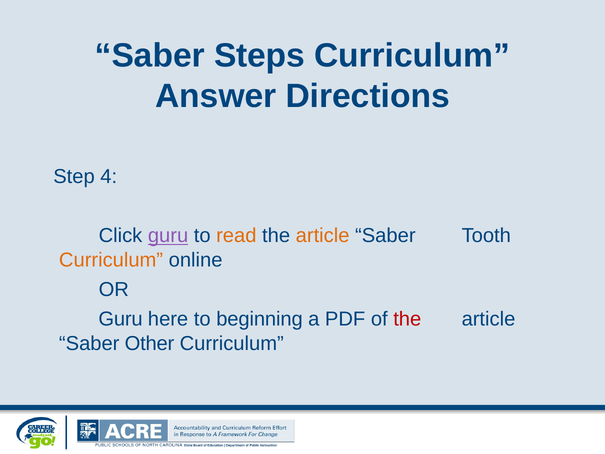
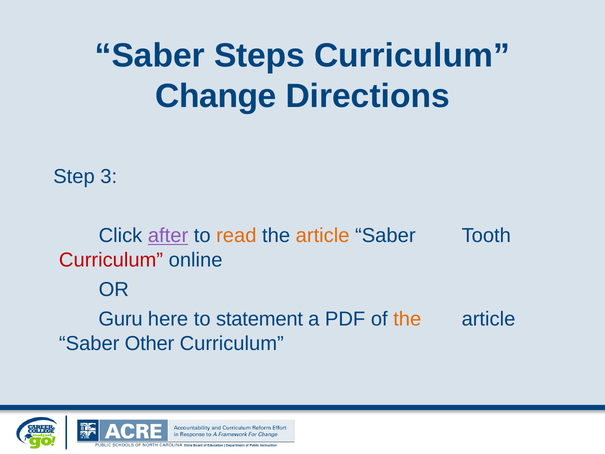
Answer: Answer -> Change
4: 4 -> 3
Click guru: guru -> after
Curriculum at (111, 260) colour: orange -> red
beginning: beginning -> statement
the at (407, 319) colour: red -> orange
